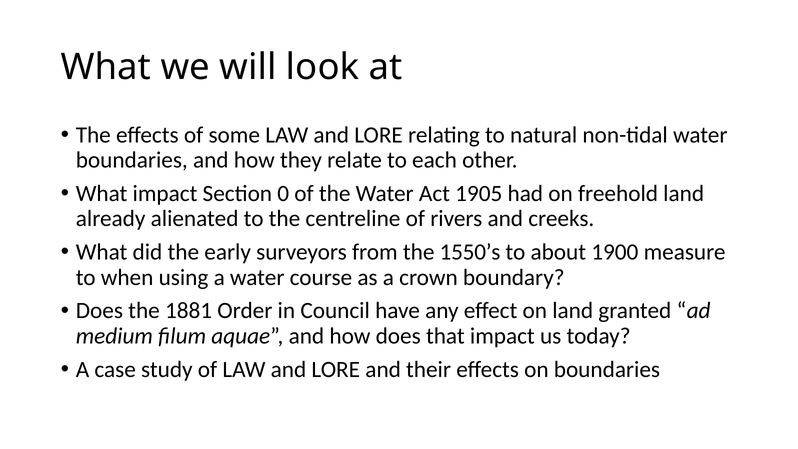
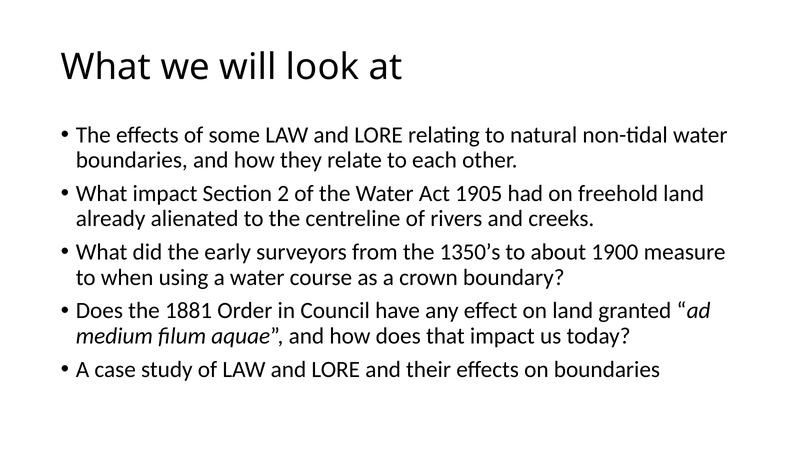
0: 0 -> 2
1550’s: 1550’s -> 1350’s
